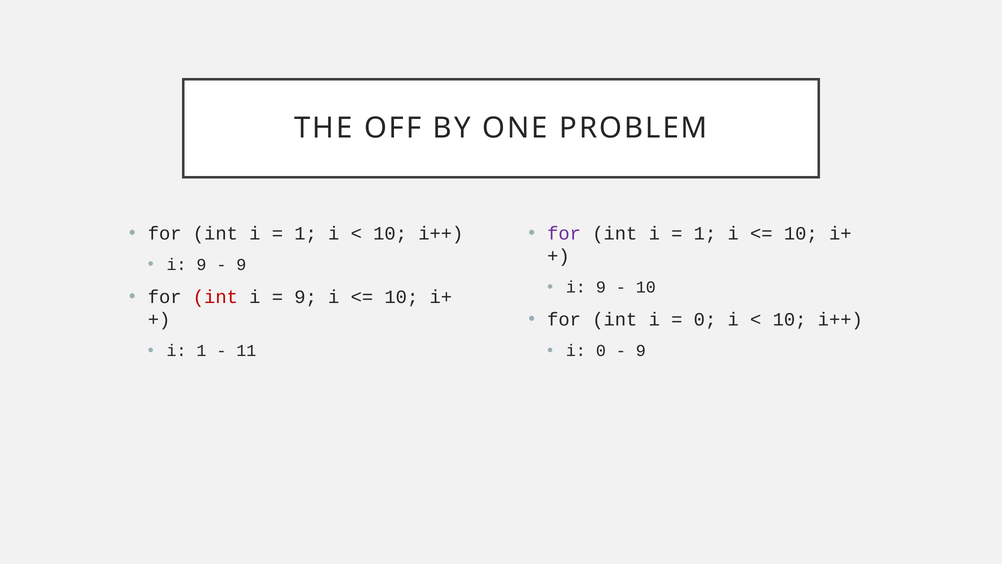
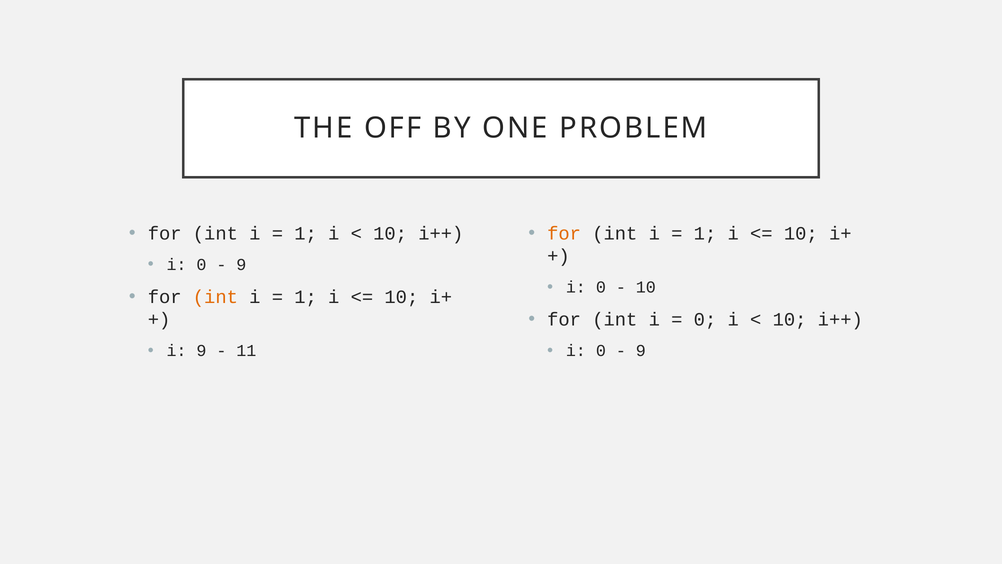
for at (564, 233) colour: purple -> orange
9 at (201, 265): 9 -> 0
9 at (601, 287): 9 -> 0
int at (215, 297) colour: red -> orange
9 at (306, 297): 9 -> 1
i 1: 1 -> 9
